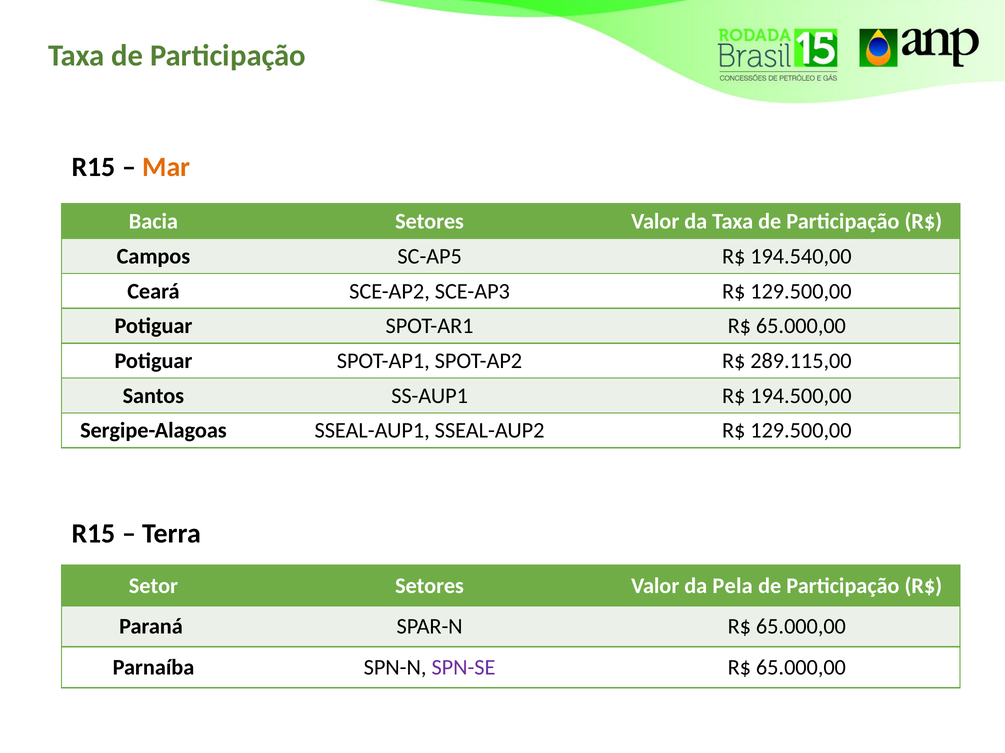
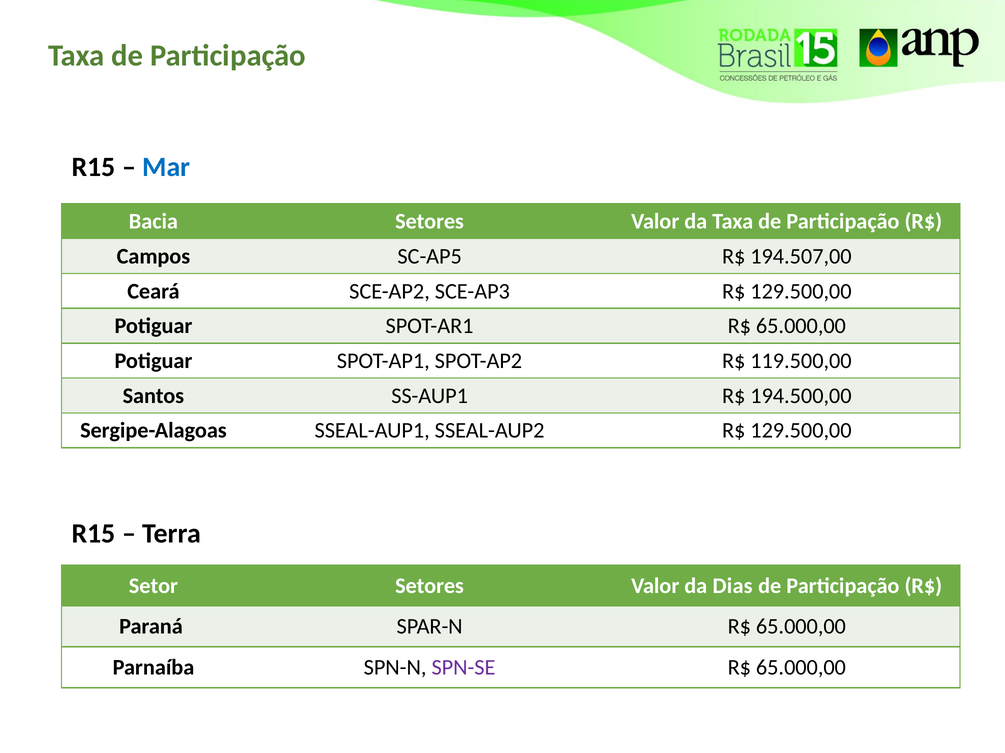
Mar colour: orange -> blue
194.540,00: 194.540,00 -> 194.507,00
289.115,00: 289.115,00 -> 119.500,00
Pela: Pela -> Dias
